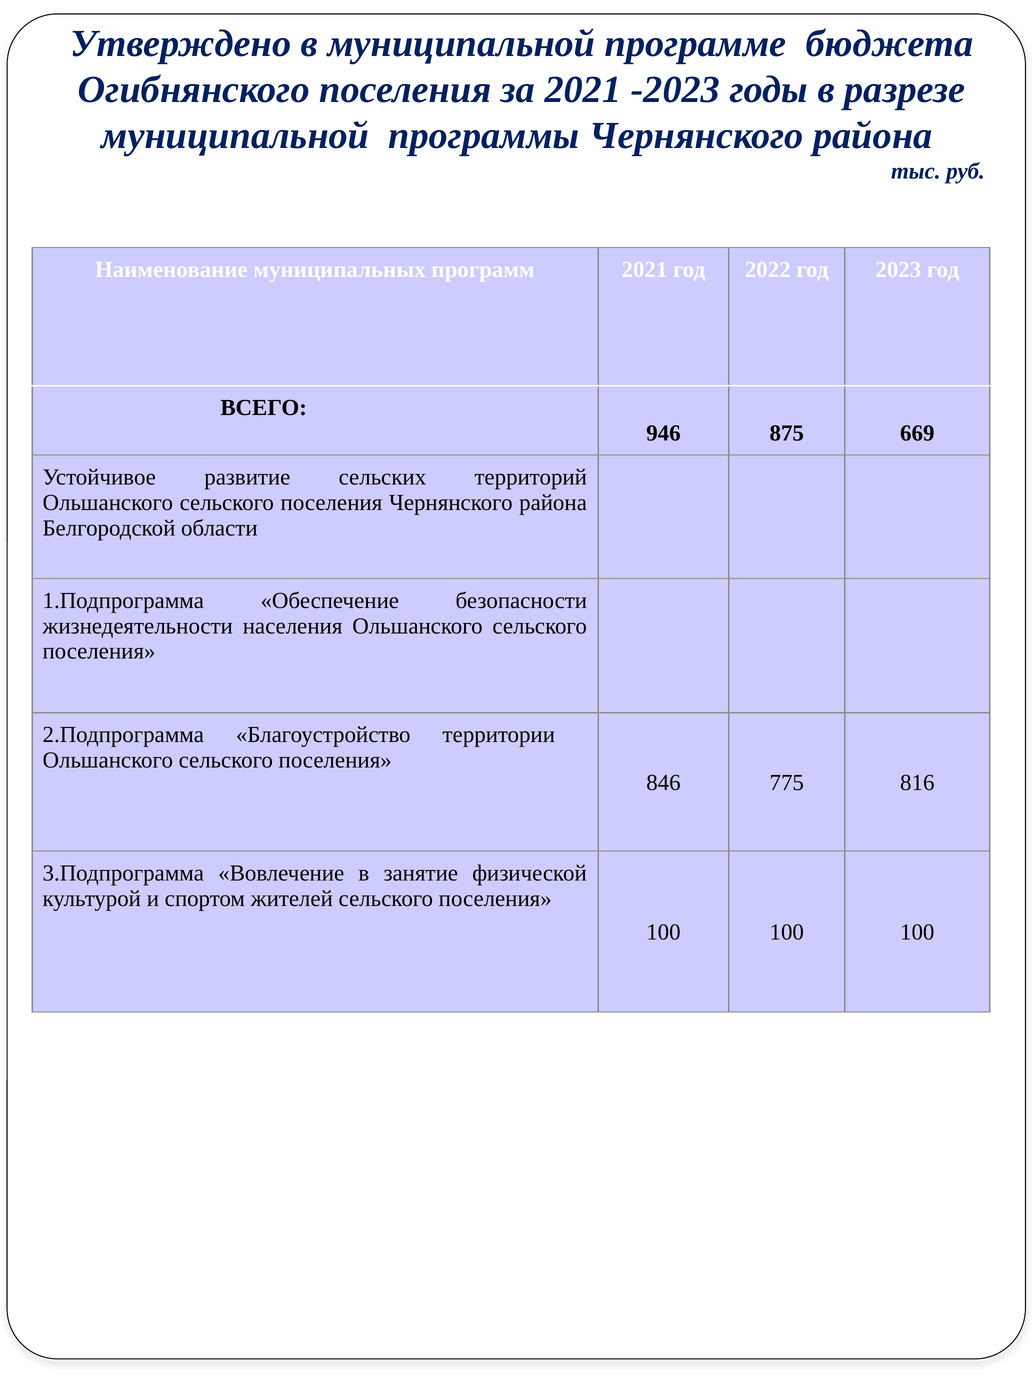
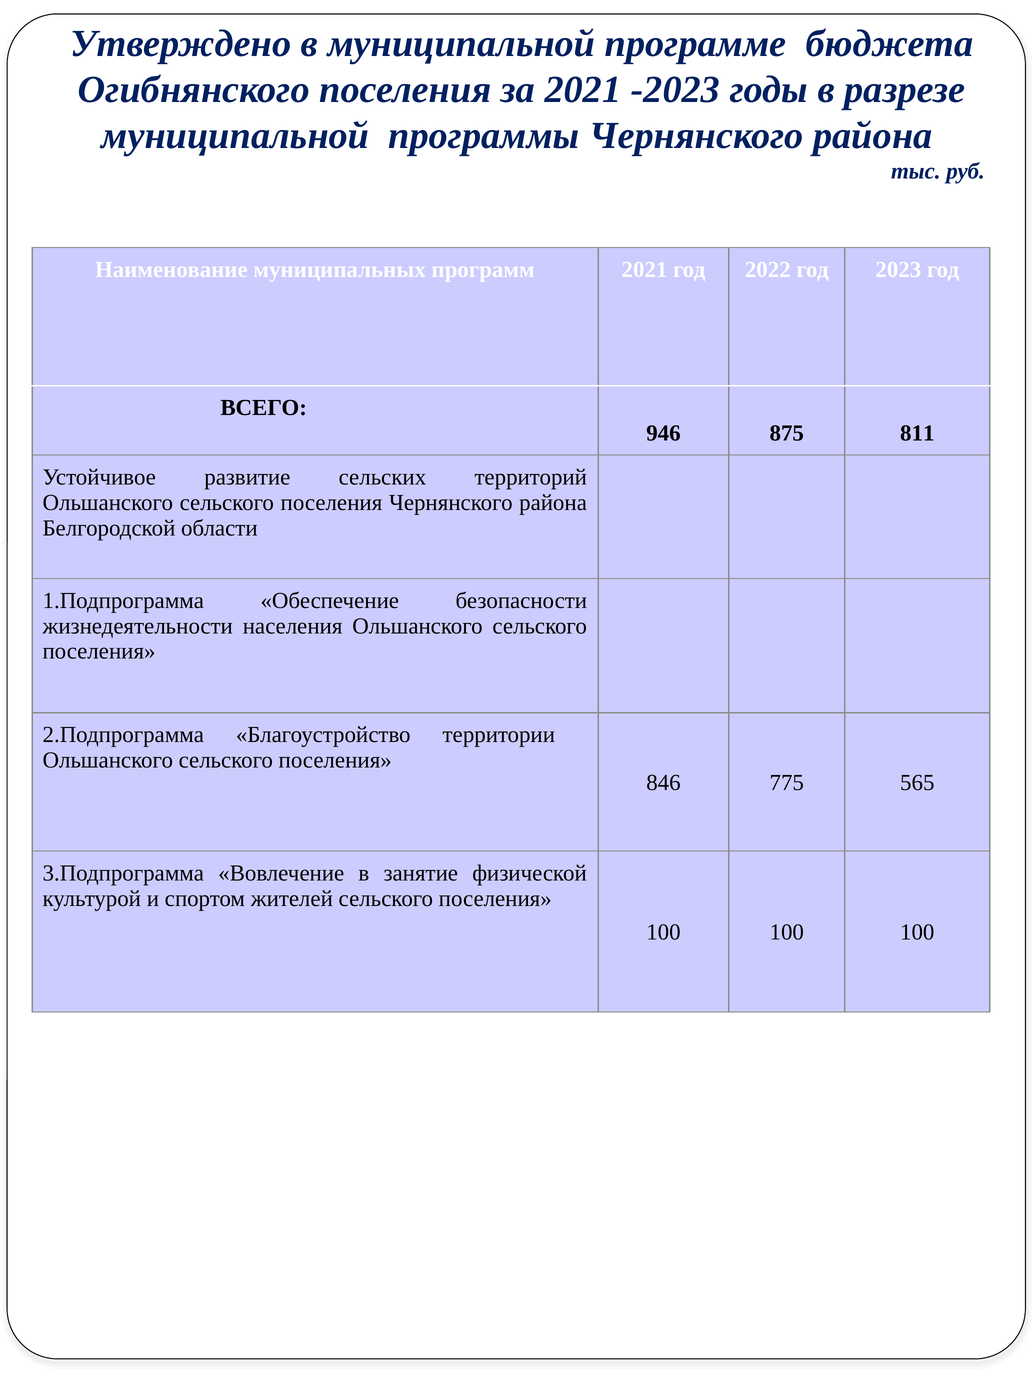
669: 669 -> 811
816: 816 -> 565
